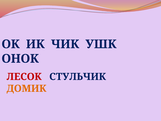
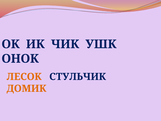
ЛЕСОК colour: red -> orange
